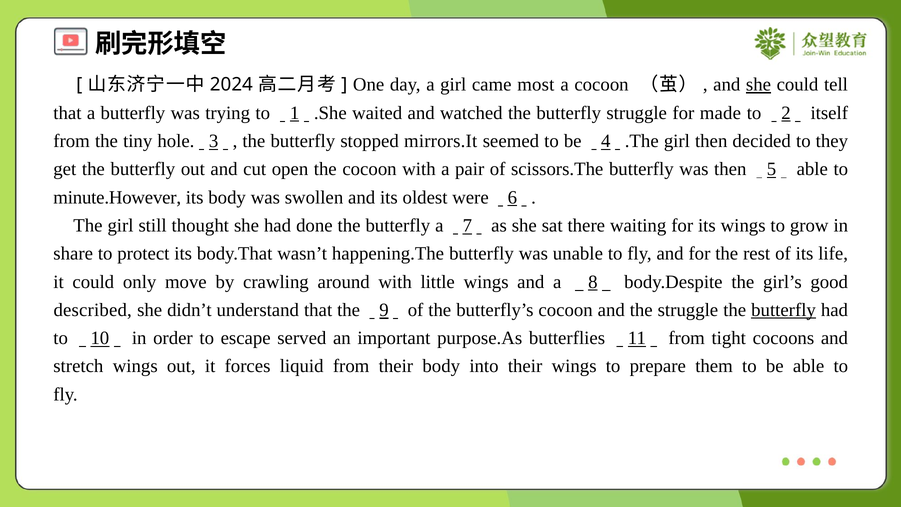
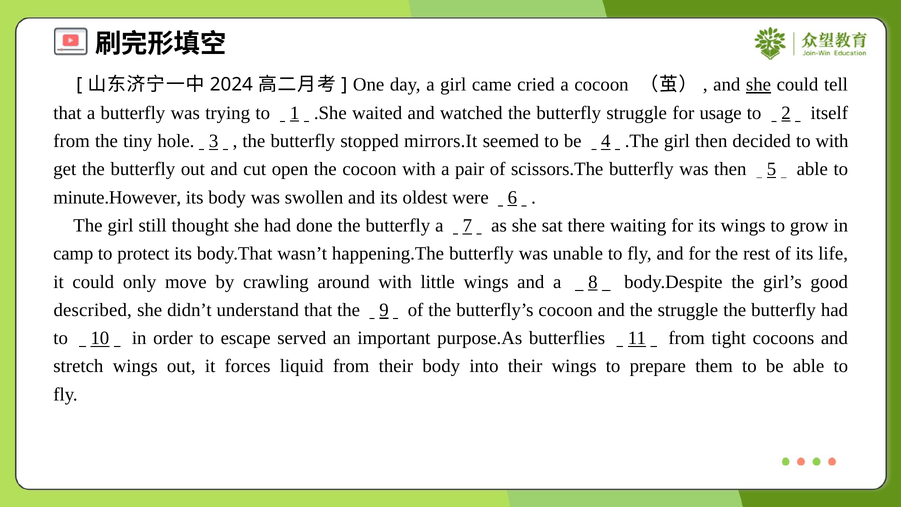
most: most -> cried
made: made -> usage
to they: they -> with
share: share -> camp
butterfly at (784, 310) underline: present -> none
